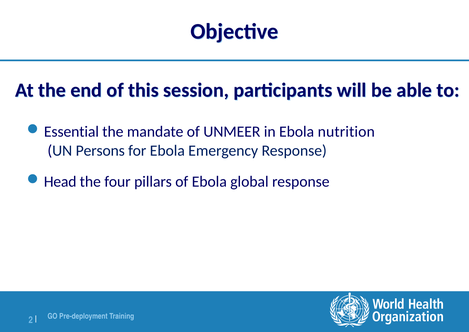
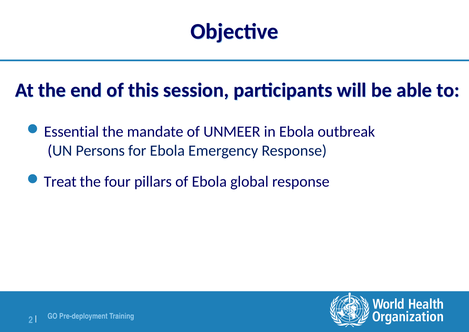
nutrition: nutrition -> outbreak
Head: Head -> Treat
